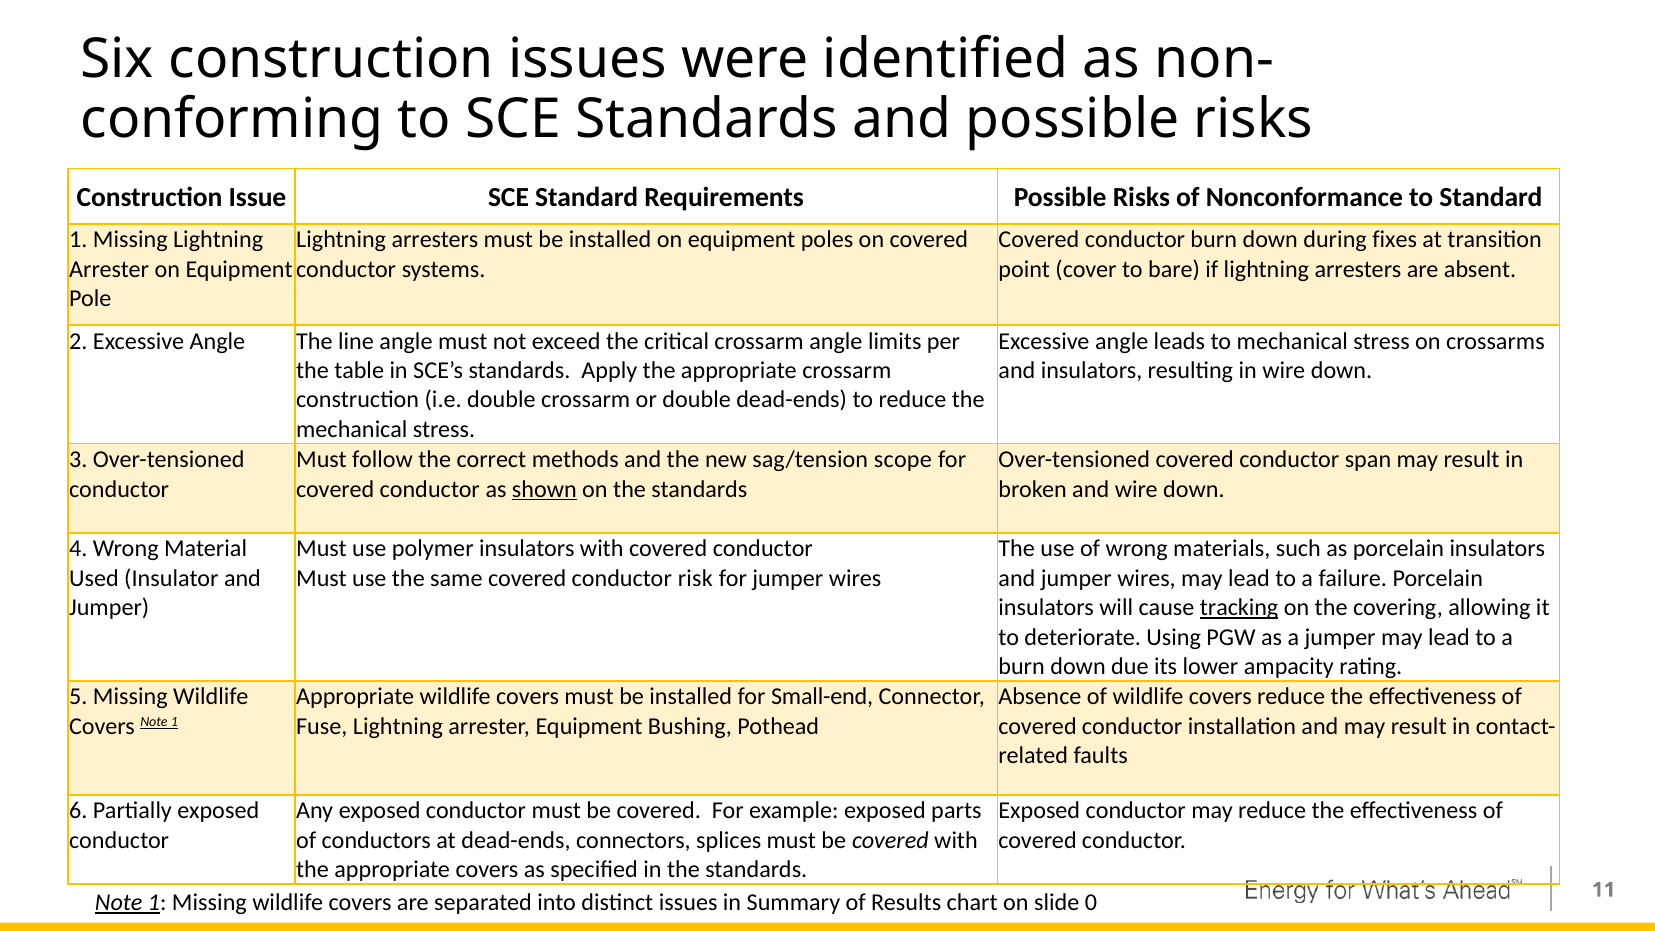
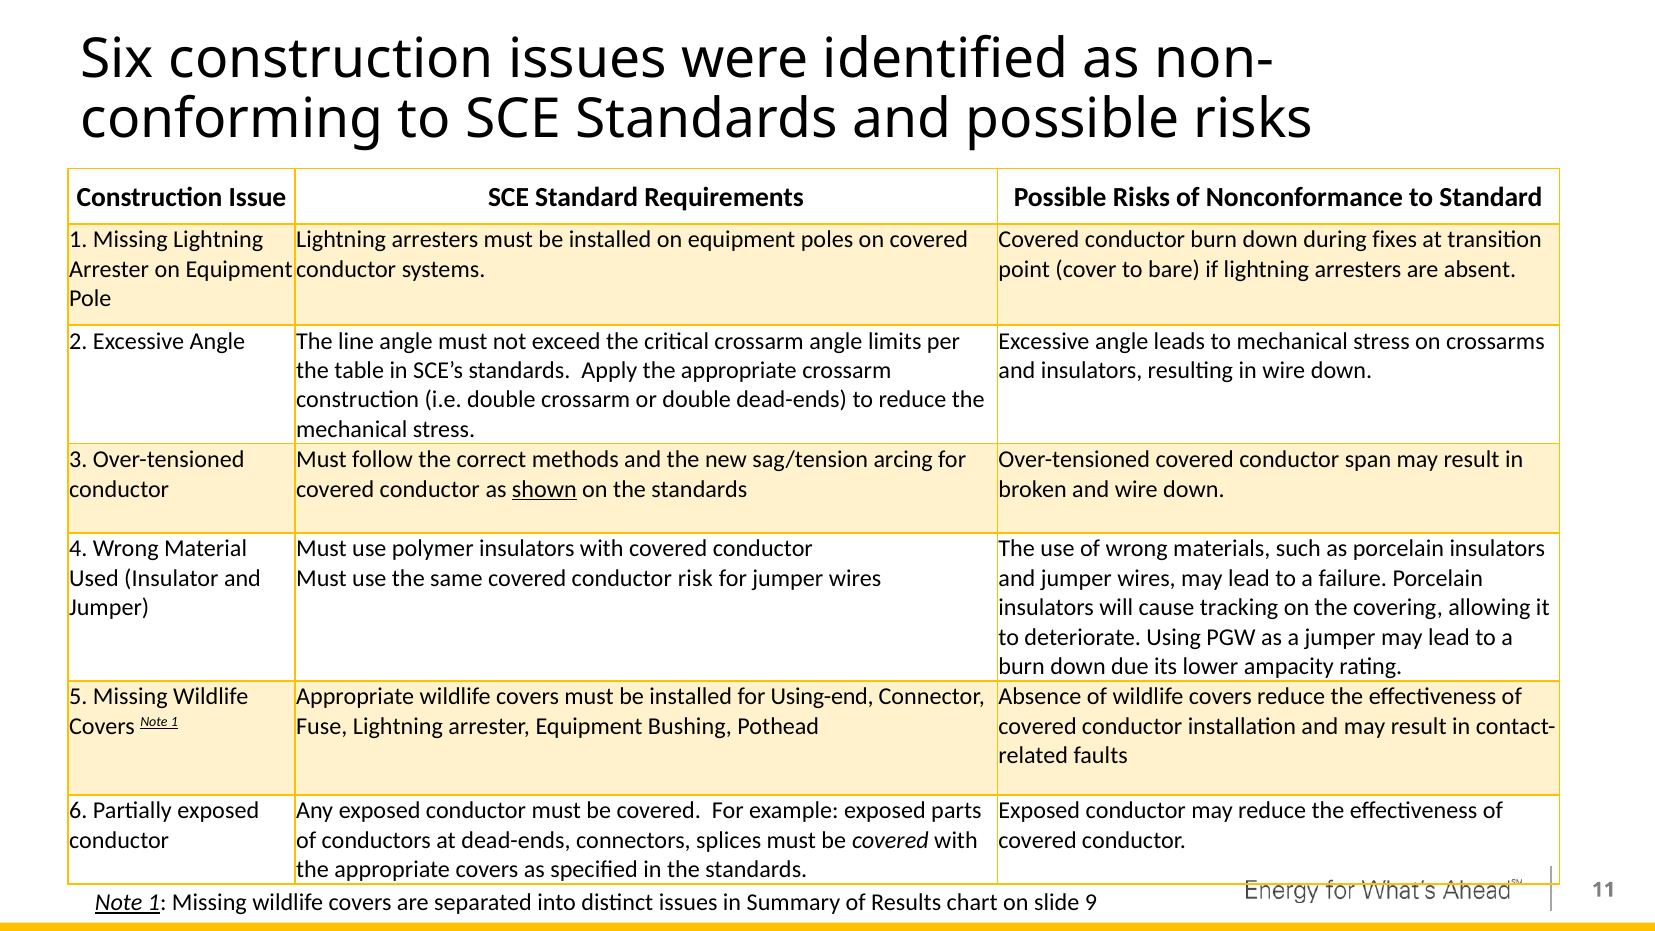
scope: scope -> arcing
tracking underline: present -> none
Small-end: Small-end -> Using-end
0: 0 -> 9
